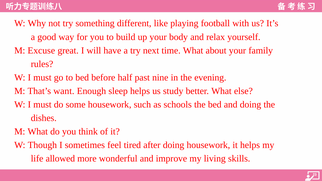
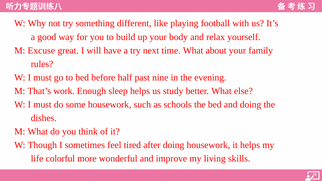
want: want -> work
allowed: allowed -> colorful
